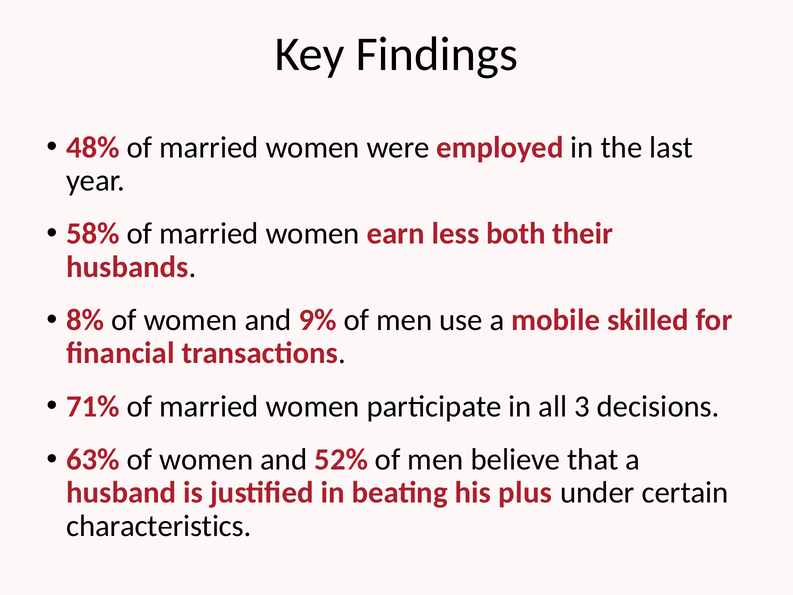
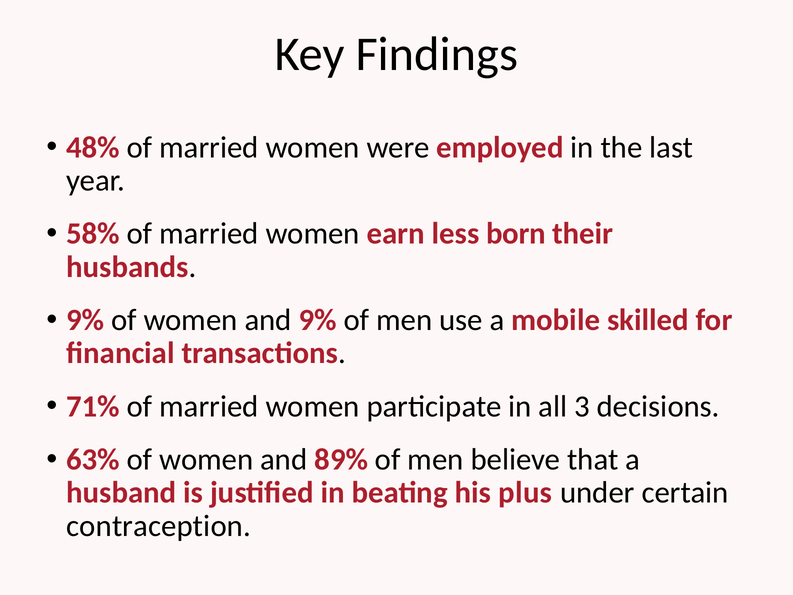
both: both -> born
8% at (85, 320): 8% -> 9%
52%: 52% -> 89%
characteristics: characteristics -> contraception
